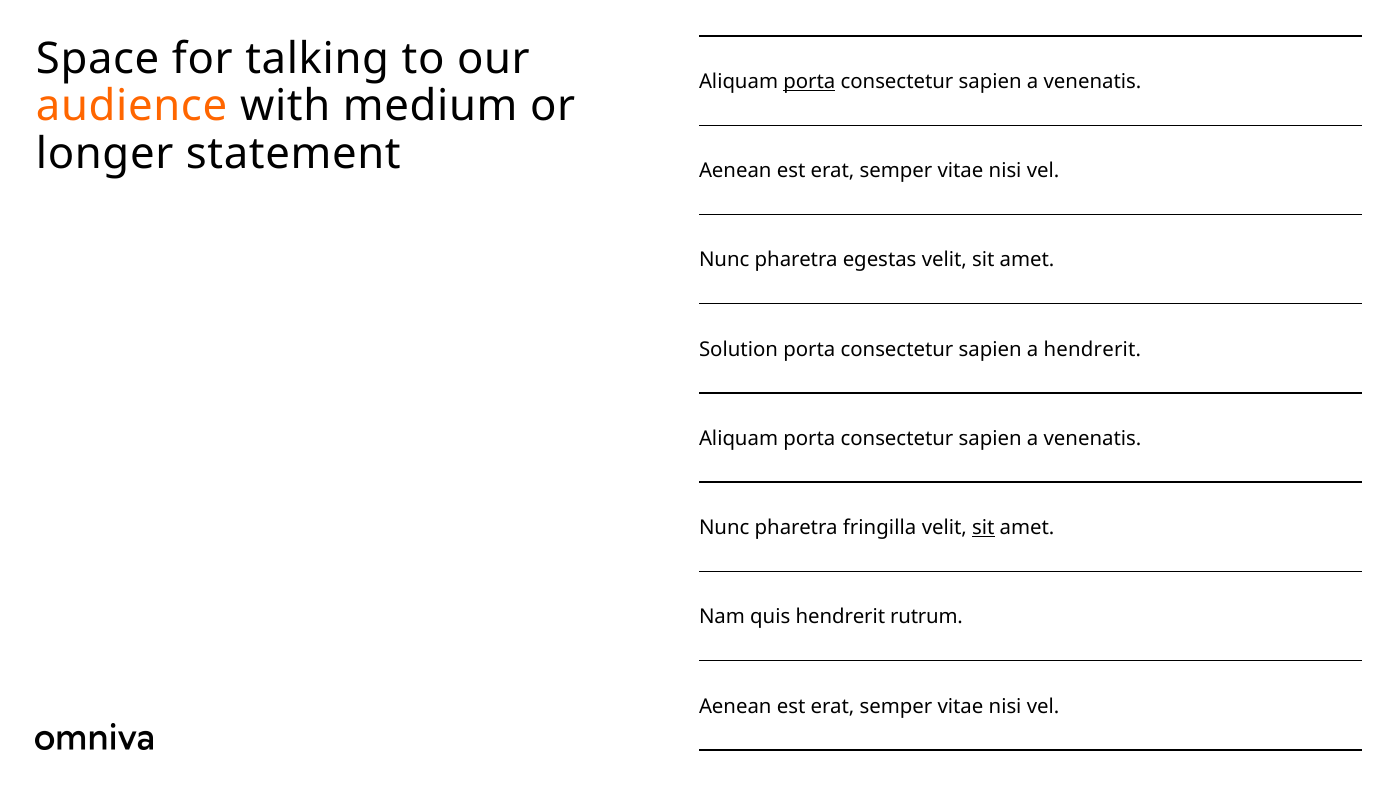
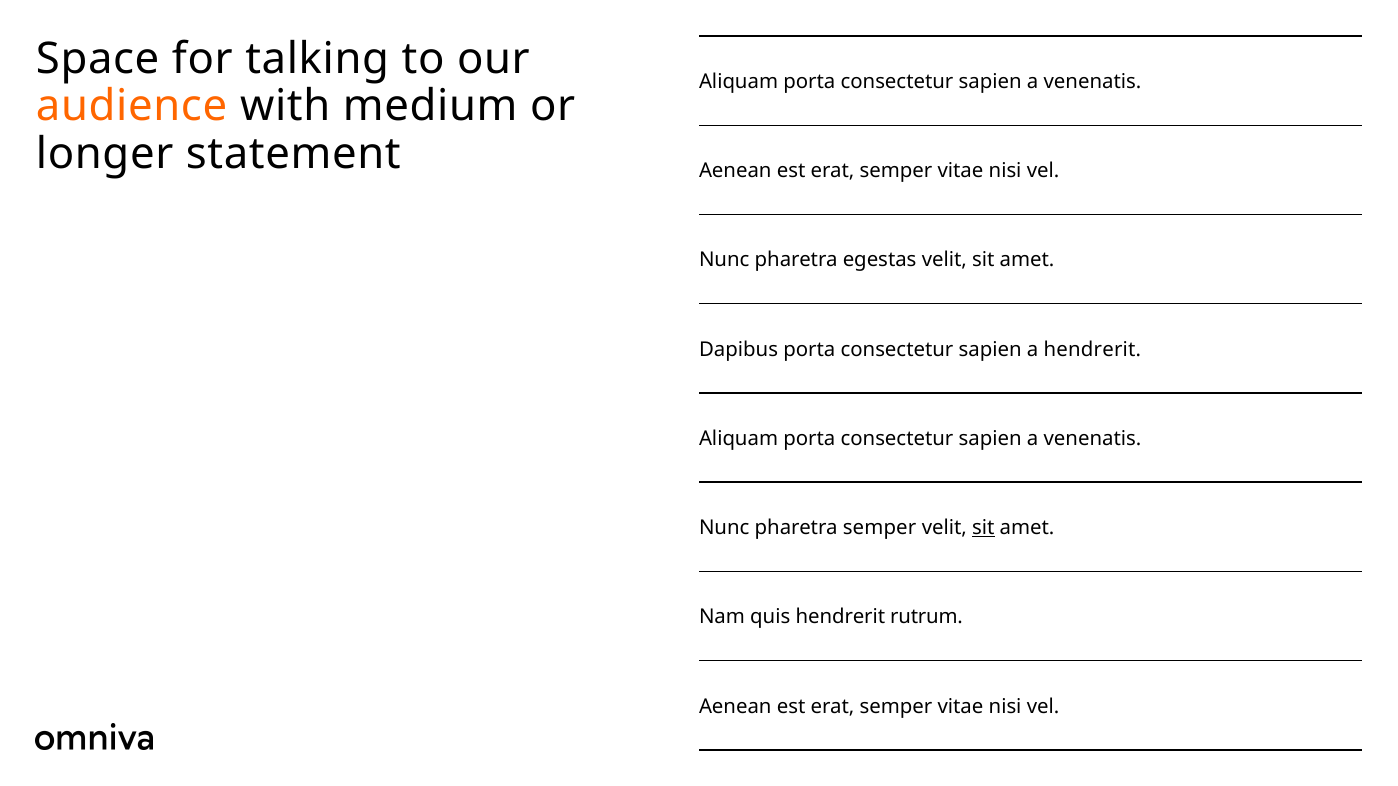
porta at (809, 82) underline: present -> none
Solution: Solution -> Dapibus
pharetra fringilla: fringilla -> semper
